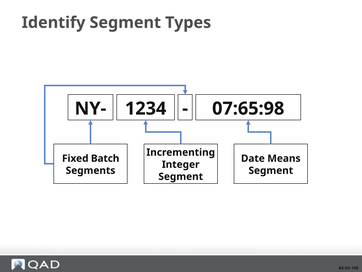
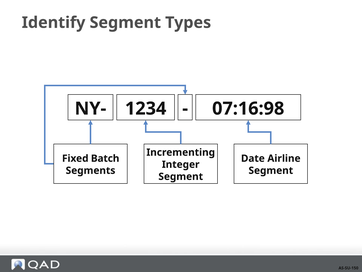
07:65:98: 07:65:98 -> 07:16:98
Means: Means -> Airline
